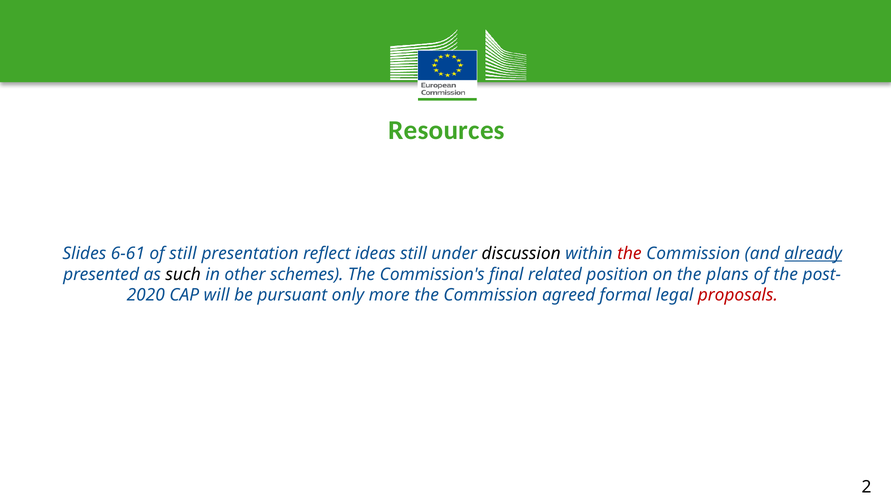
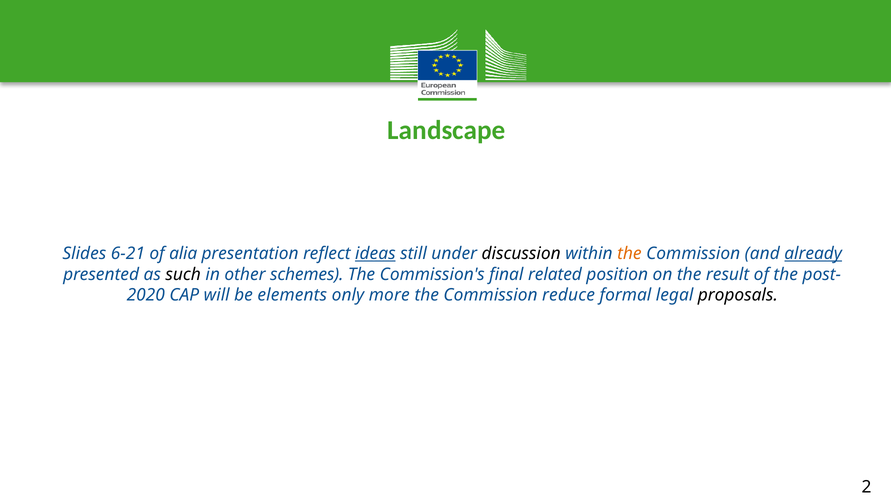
Resources: Resources -> Landscape
6-61: 6-61 -> 6-21
of still: still -> alia
ideas underline: none -> present
the at (629, 254) colour: red -> orange
plans: plans -> result
pursuant: pursuant -> elements
agreed: agreed -> reduce
proposals colour: red -> black
